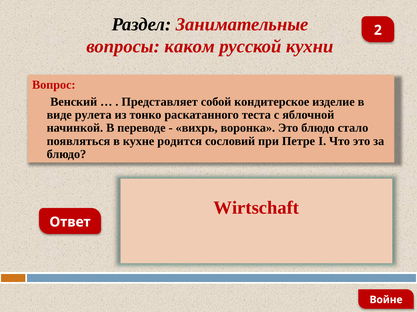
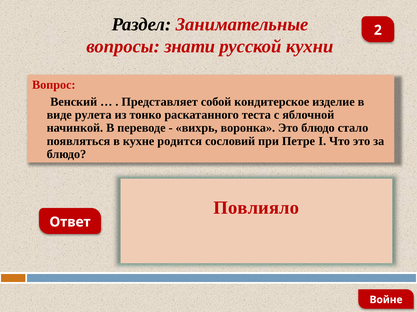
каком: каком -> знати
Wirtschaft: Wirtschaft -> Повлияло
